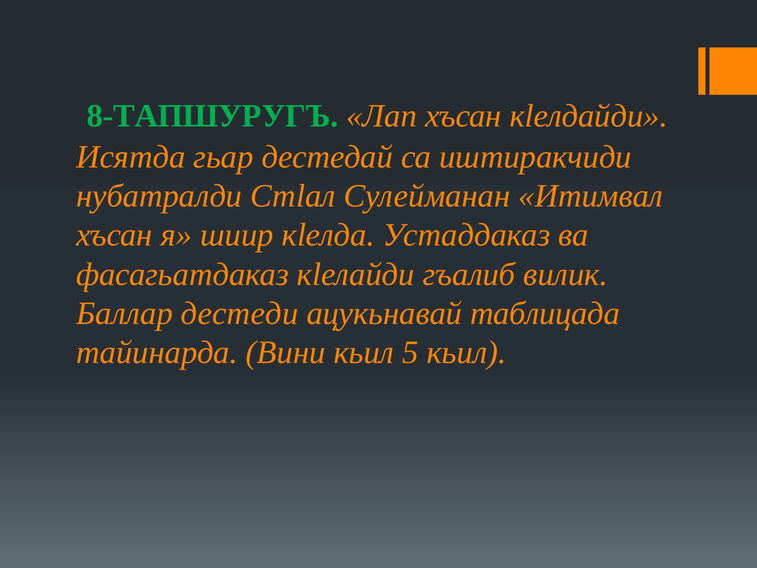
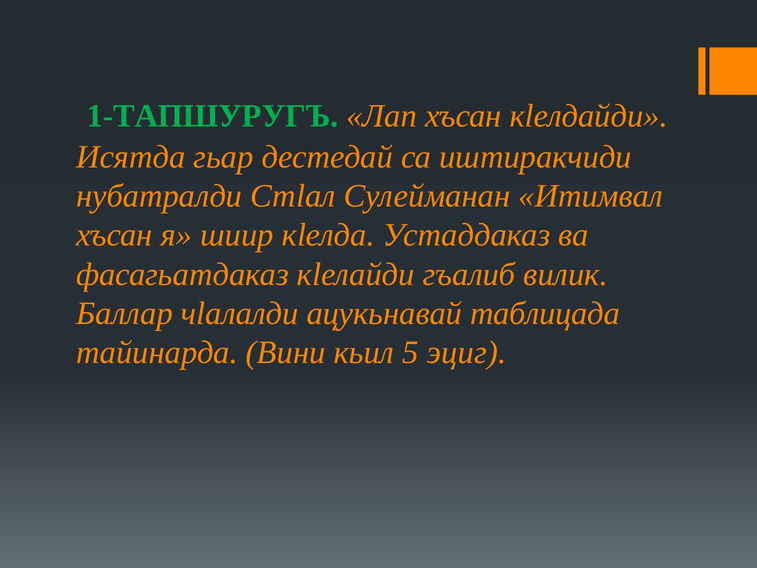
8-ТАПШУРУГЪ: 8-ТАПШУРУГЪ -> 1-ТАПШУРУГЪ
дестеди: дестеди -> чlалалди
5 кьил: кьил -> эциг
